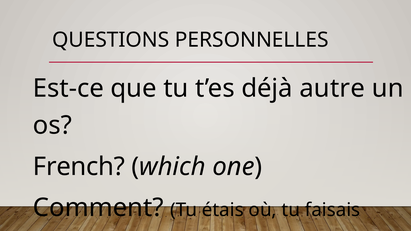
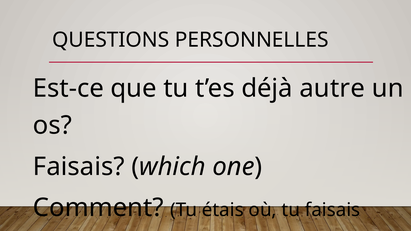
French at (79, 167): French -> Faisais
